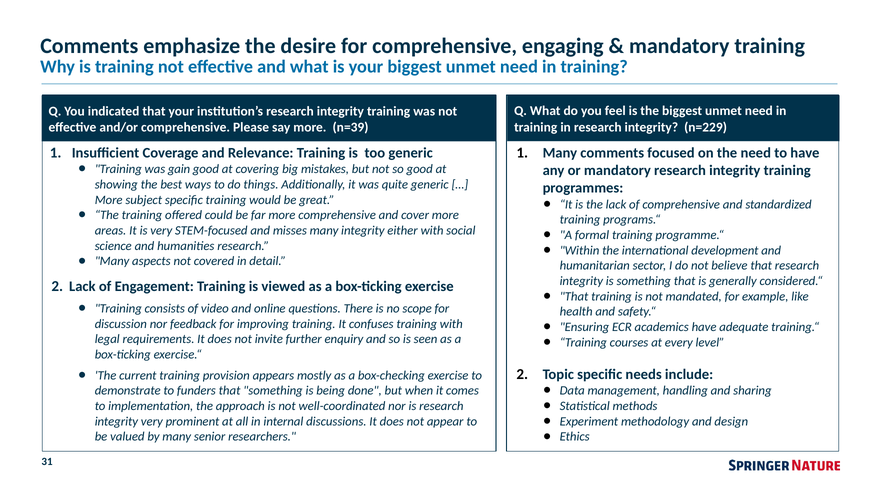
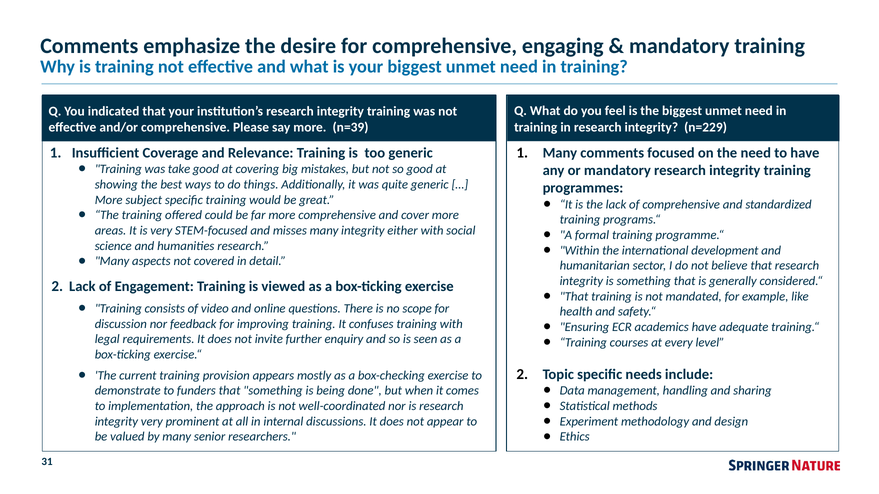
gain: gain -> take
